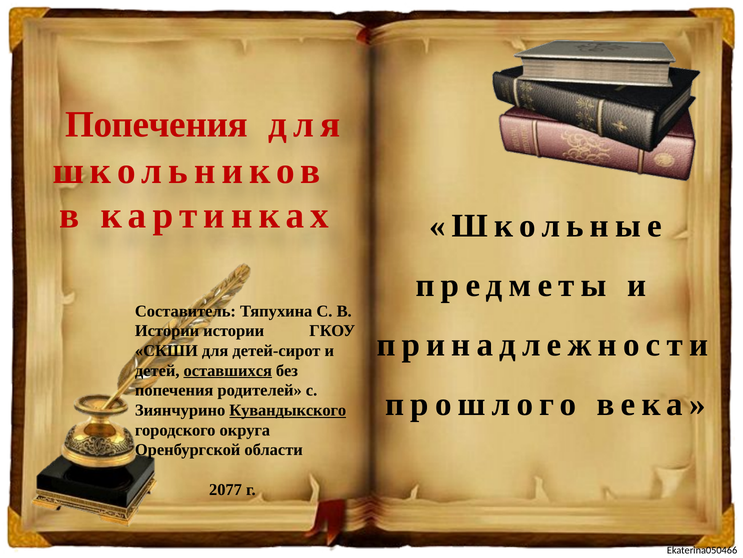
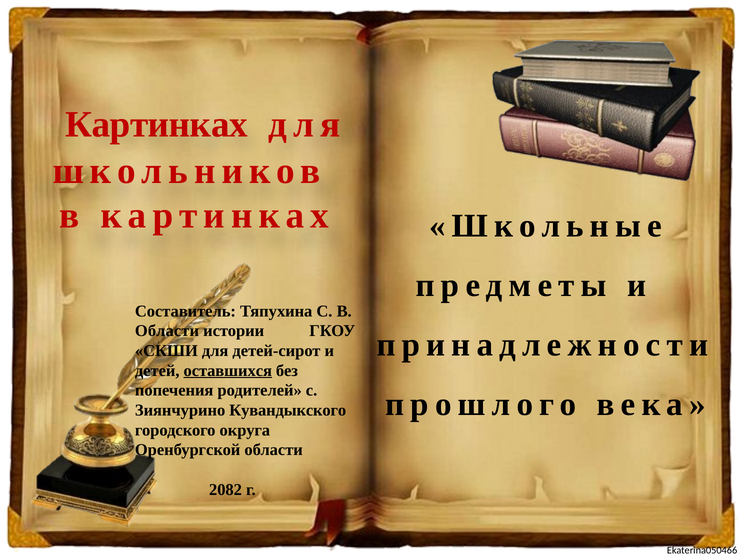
Попечения at (156, 124): Попечения -> Картинках
Истории at (167, 331): Истории -> Области
Кувандыкского underline: present -> none
2077: 2077 -> 2082
